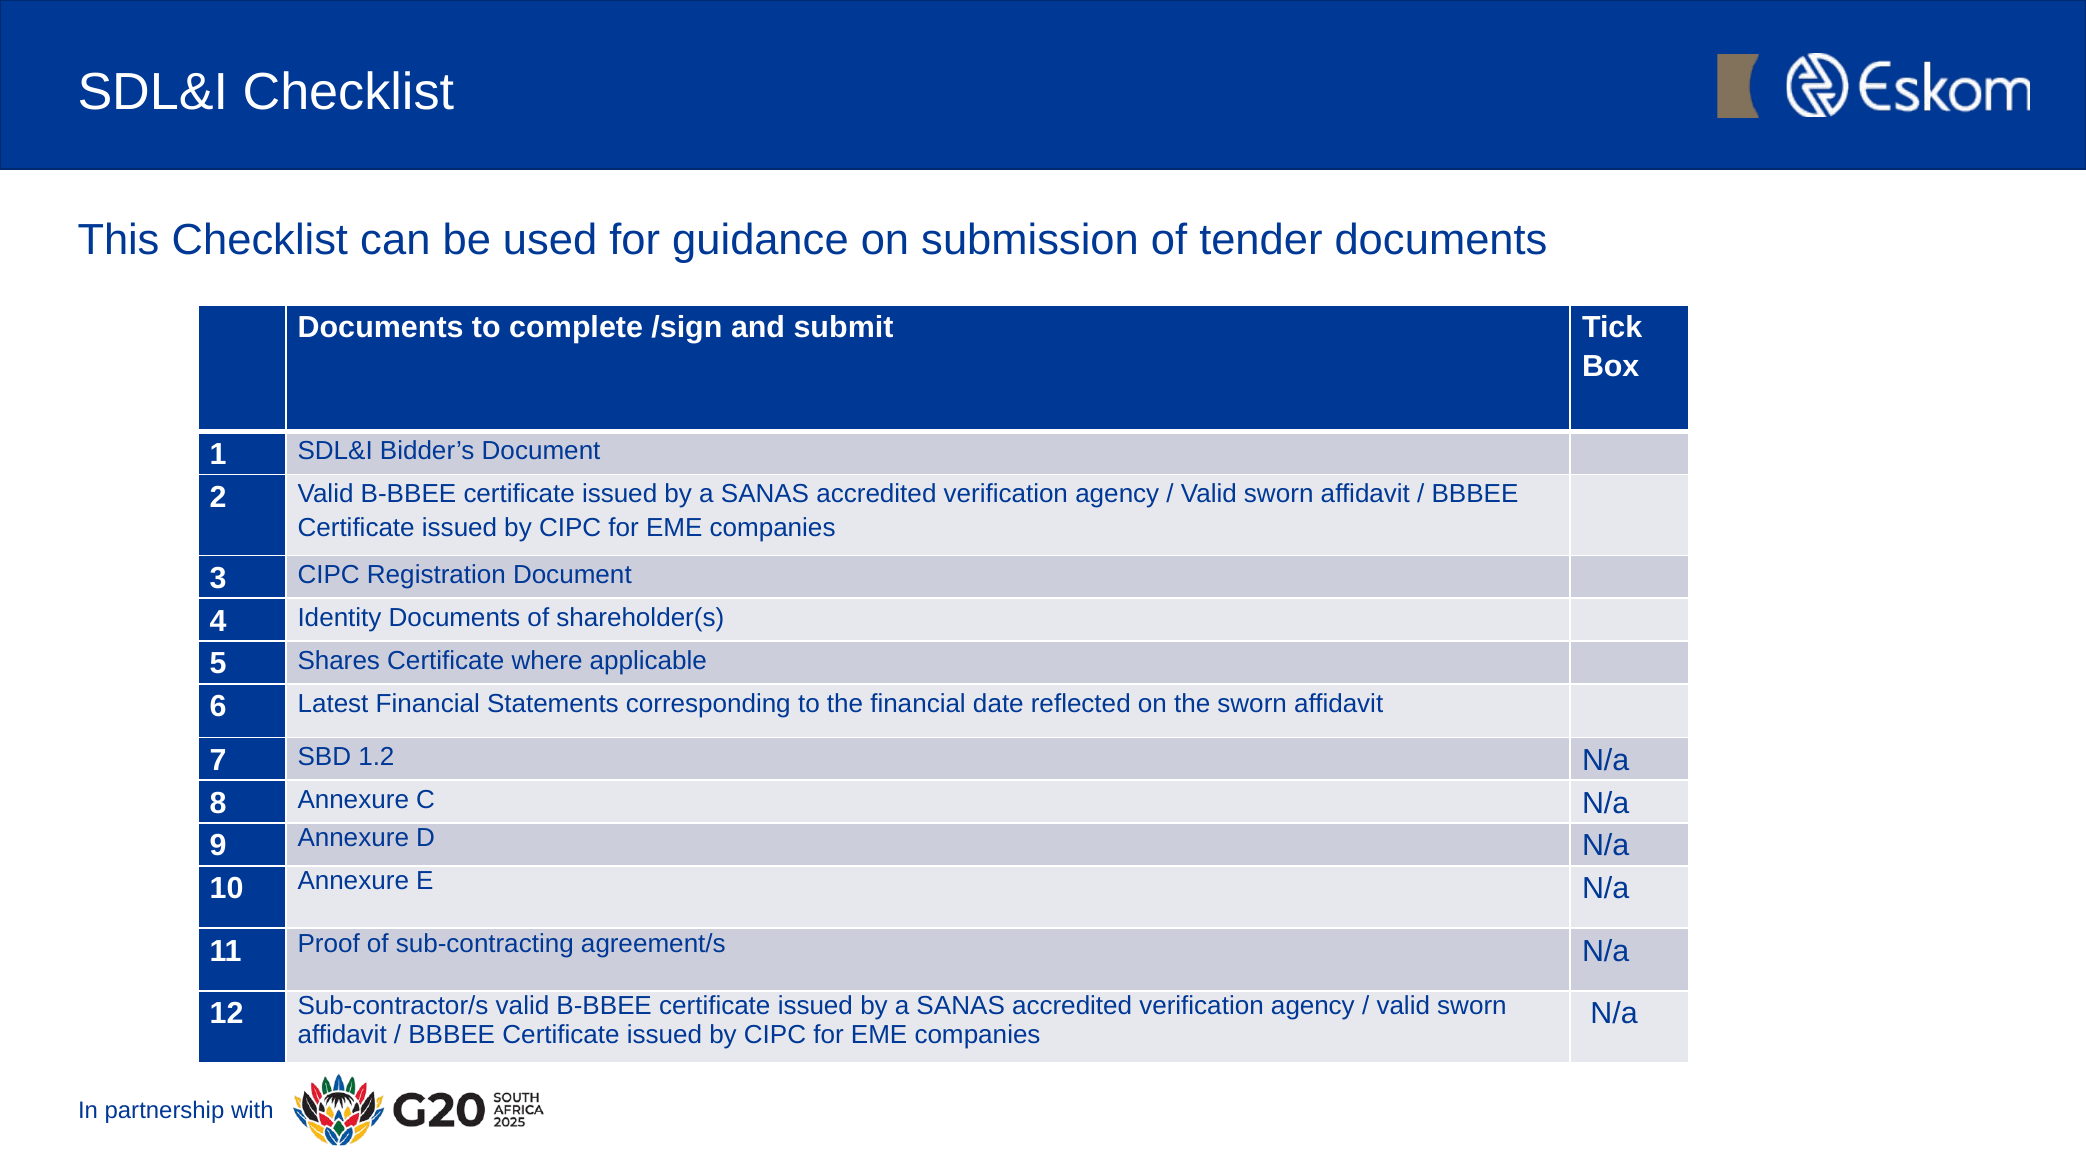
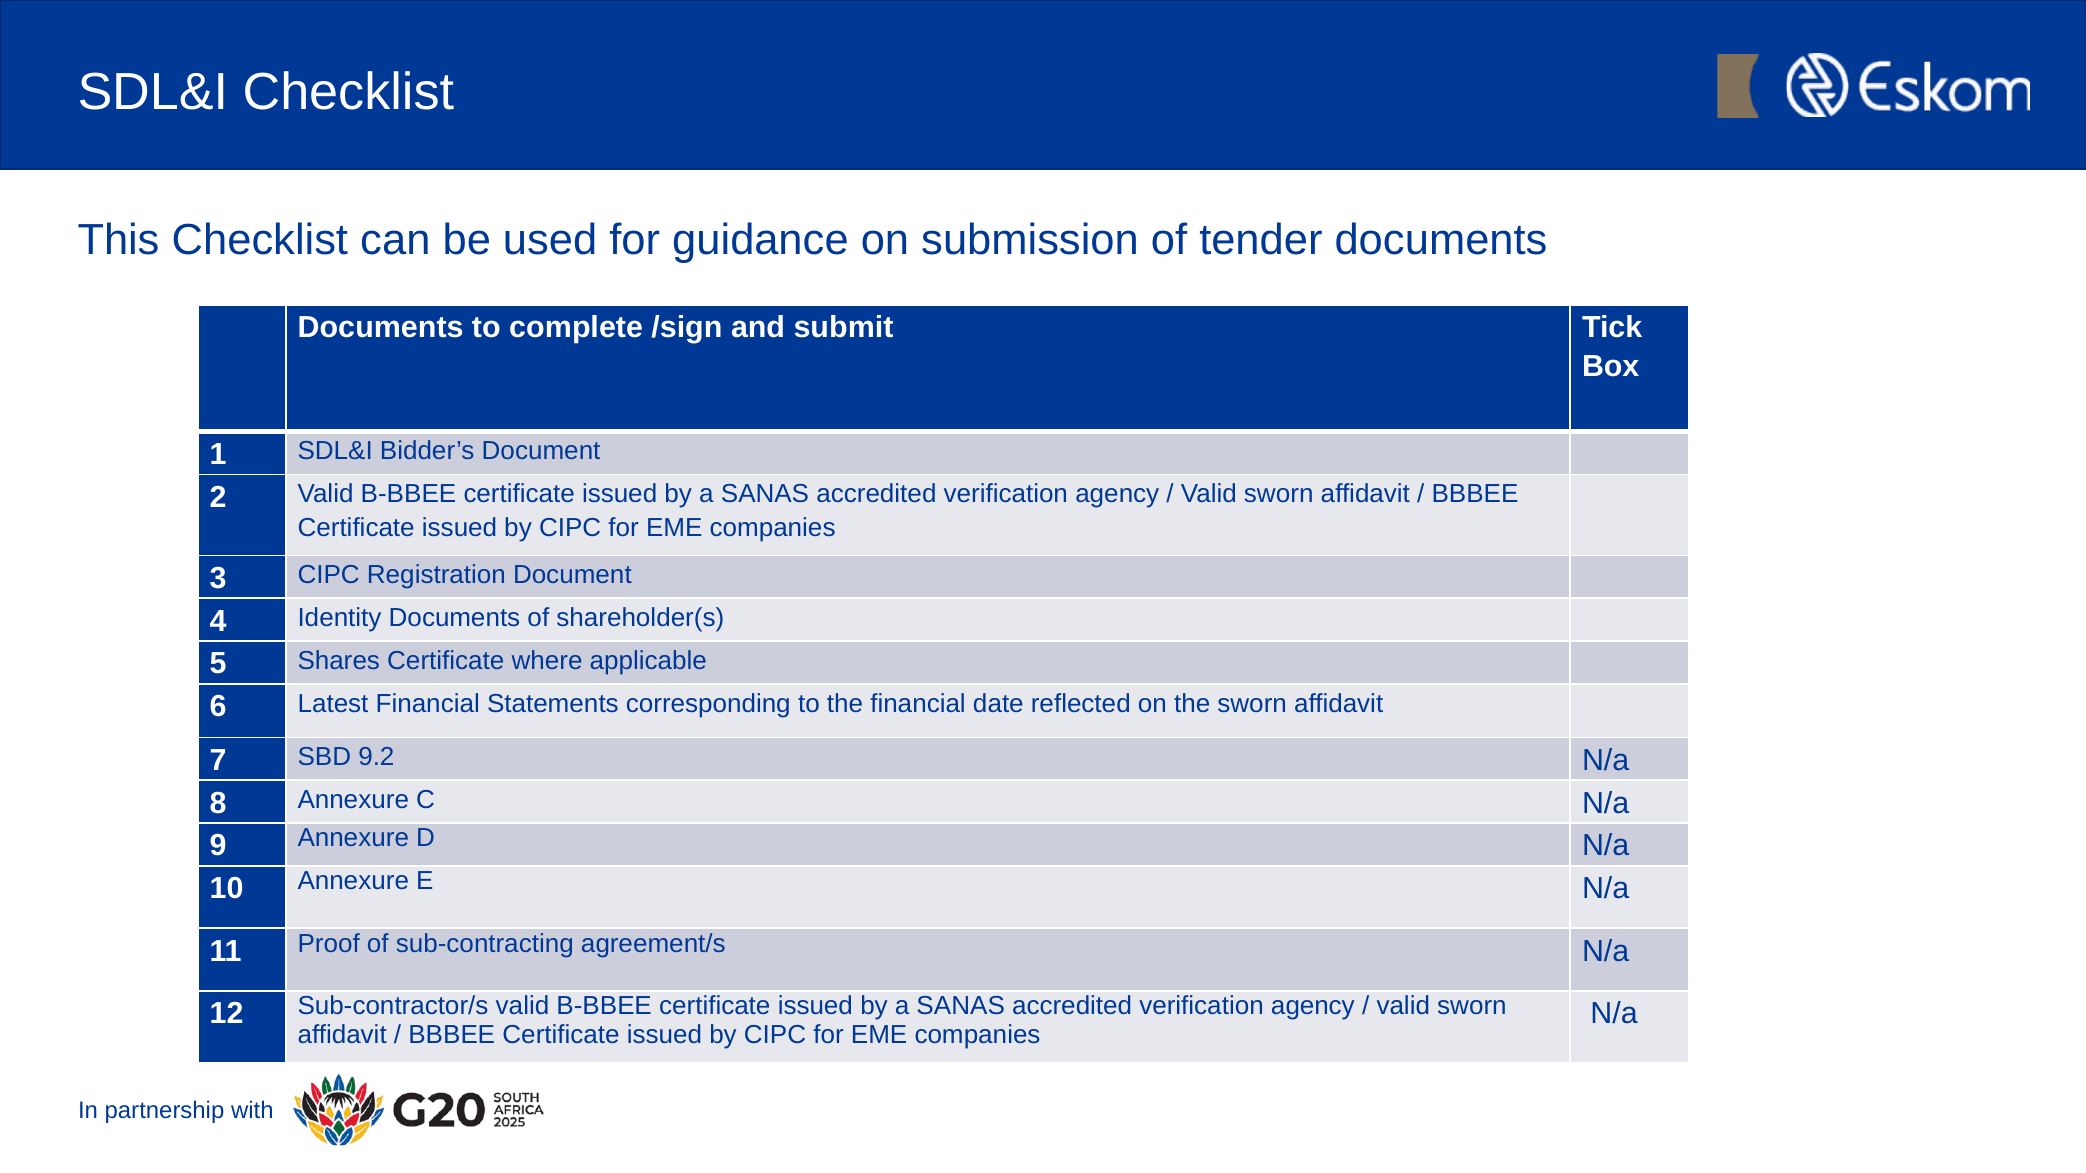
1.2: 1.2 -> 9.2
